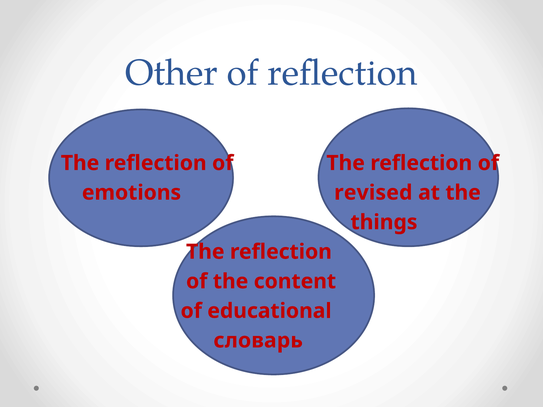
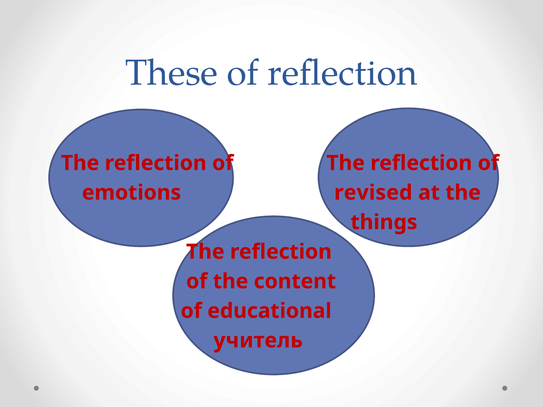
Other: Other -> These
словарь: словарь -> учитель
